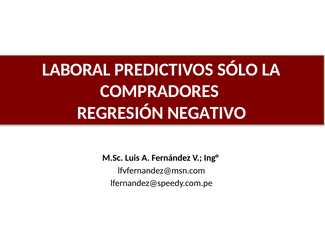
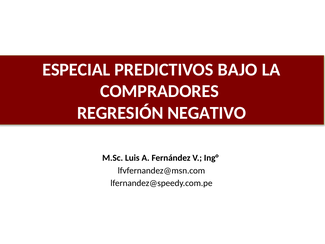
LABORAL: LABORAL -> ESPECIAL
SÓLO: SÓLO -> BAJO
